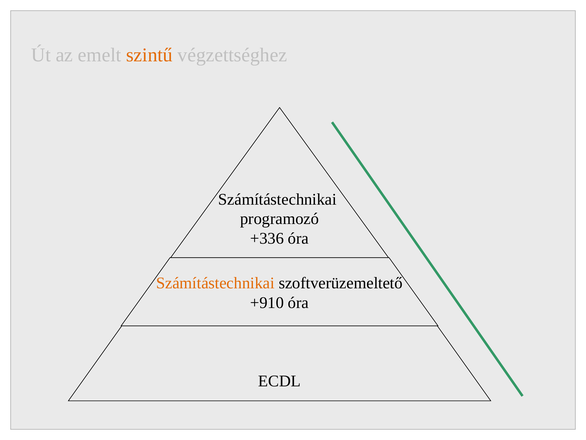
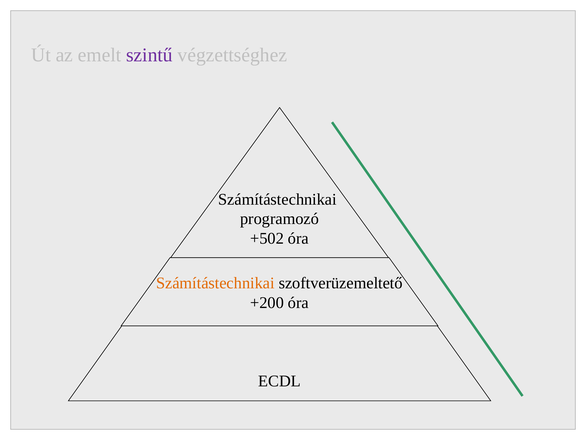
szintű colour: orange -> purple
+336: +336 -> +502
+910: +910 -> +200
